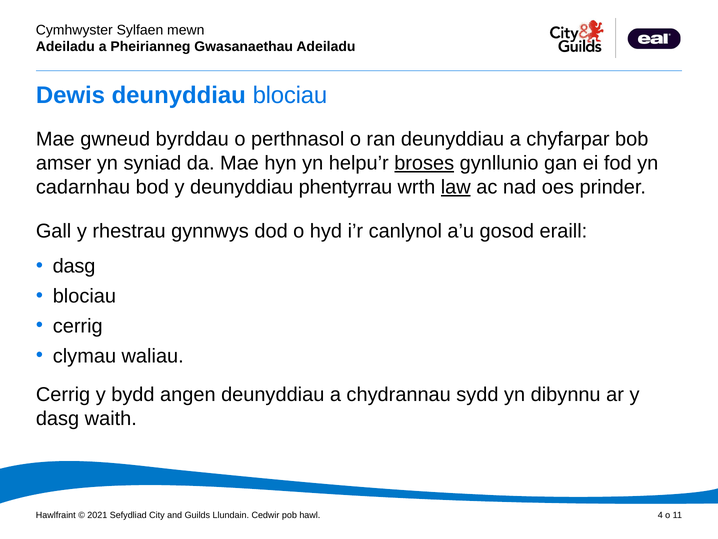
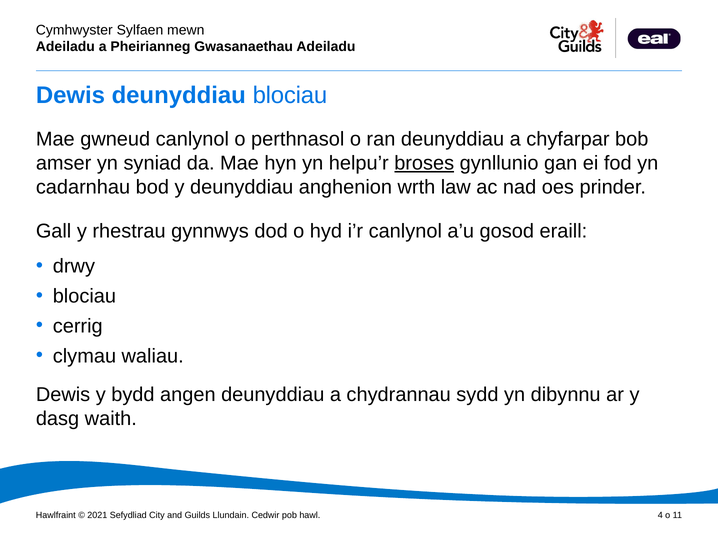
gwneud byrddau: byrddau -> canlynol
phentyrrau: phentyrrau -> anghenion
law underline: present -> none
dasg at (74, 266): dasg -> drwy
Cerrig at (63, 394): Cerrig -> Dewis
